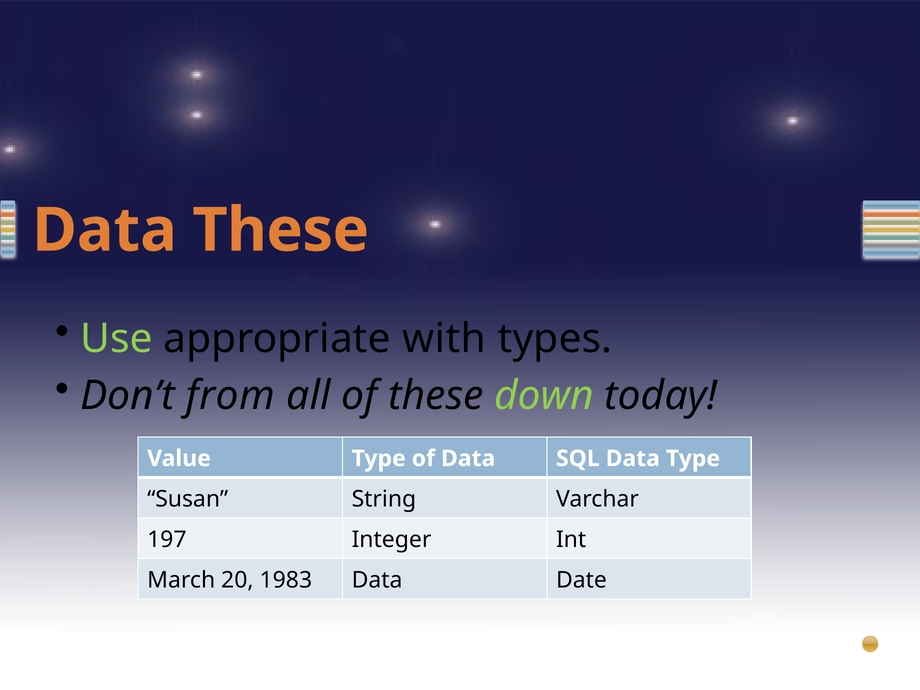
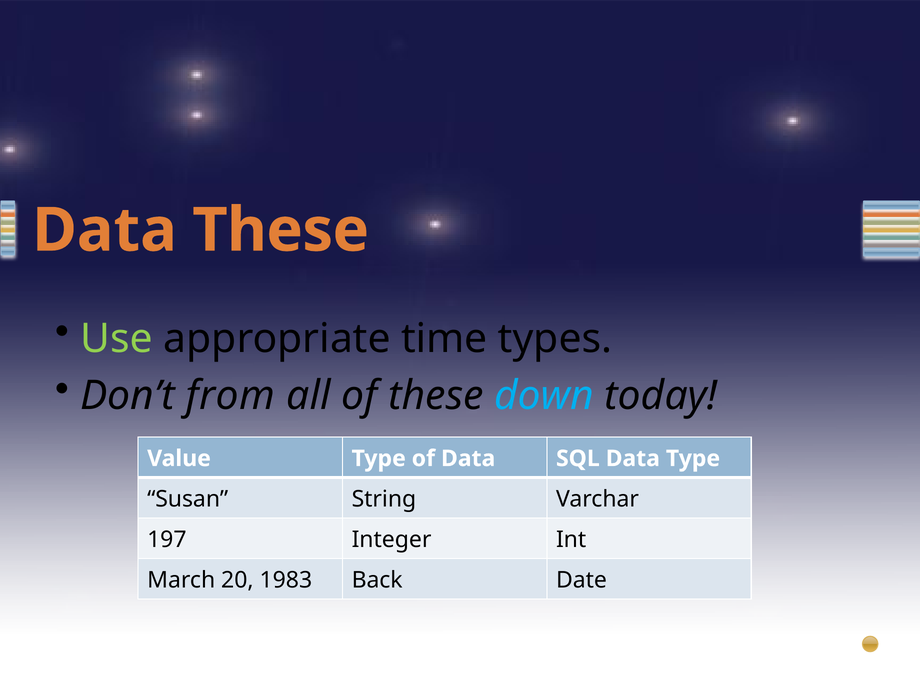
with: with -> time
down colour: light green -> light blue
1983 Data: Data -> Back
